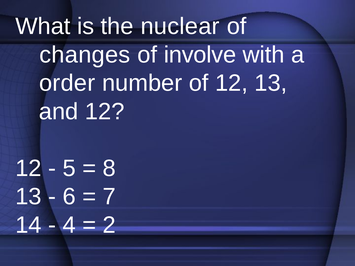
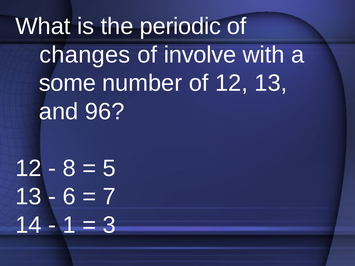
nuclear: nuclear -> periodic
order: order -> some
and 12: 12 -> 96
5: 5 -> 8
8: 8 -> 5
4: 4 -> 1
2: 2 -> 3
